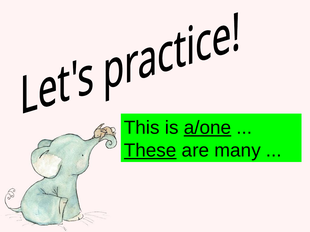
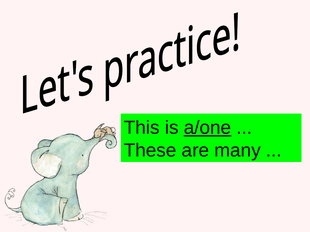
These underline: present -> none
